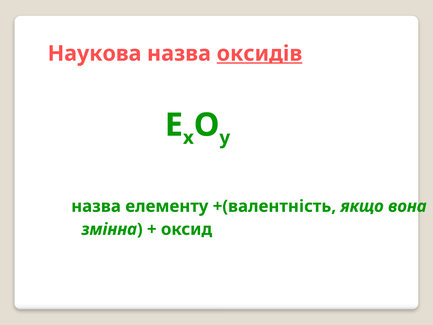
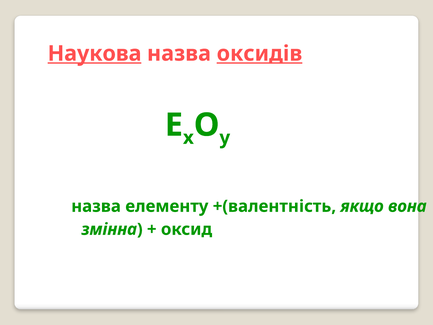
Наукова underline: none -> present
